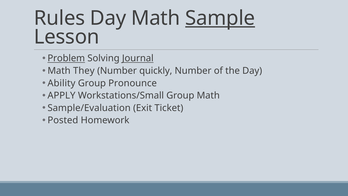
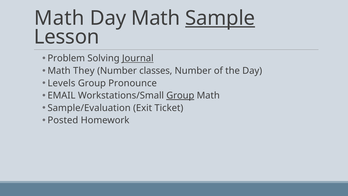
Rules at (60, 18): Rules -> Math
Problem underline: present -> none
quickly: quickly -> classes
Ability: Ability -> Levels
APPLY: APPLY -> EMAIL
Group at (180, 95) underline: none -> present
